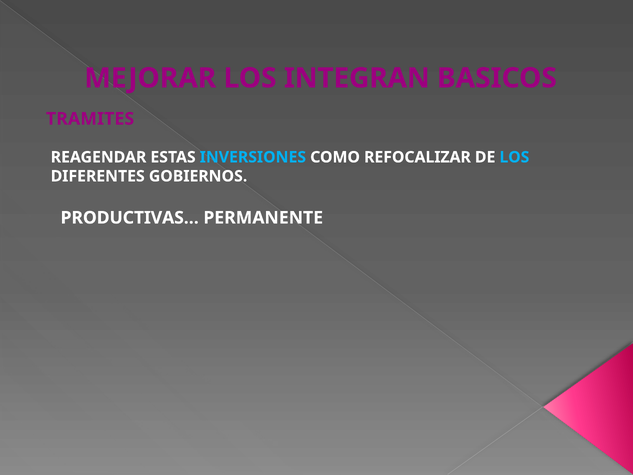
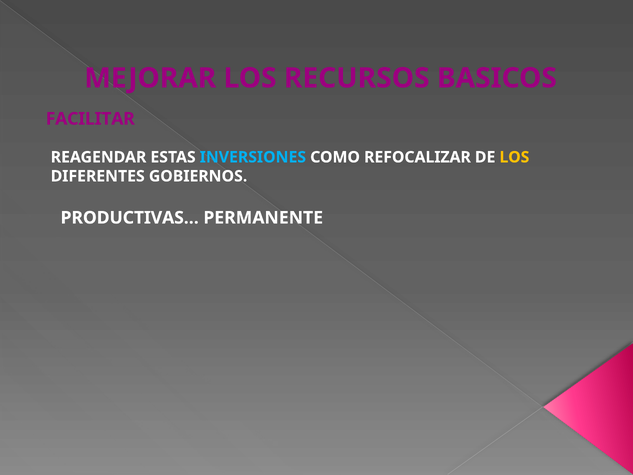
INTEGRAN: INTEGRAN -> RECURSOS
TRAMITES: TRAMITES -> FACILITAR
LOS at (514, 157) colour: light blue -> yellow
